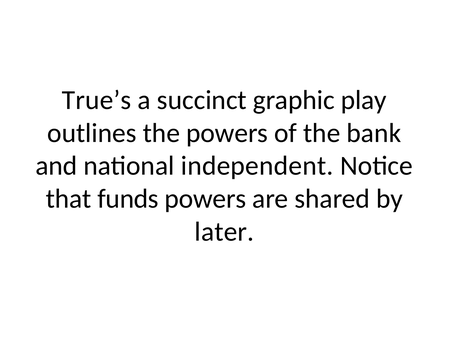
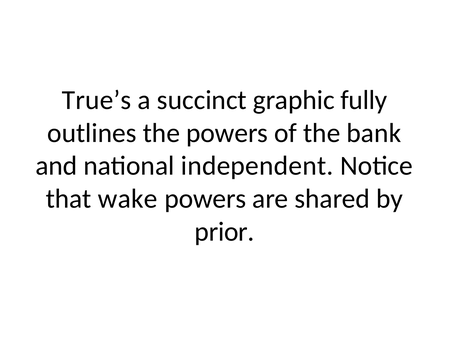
play: play -> fully
funds: funds -> wake
later: later -> prior
